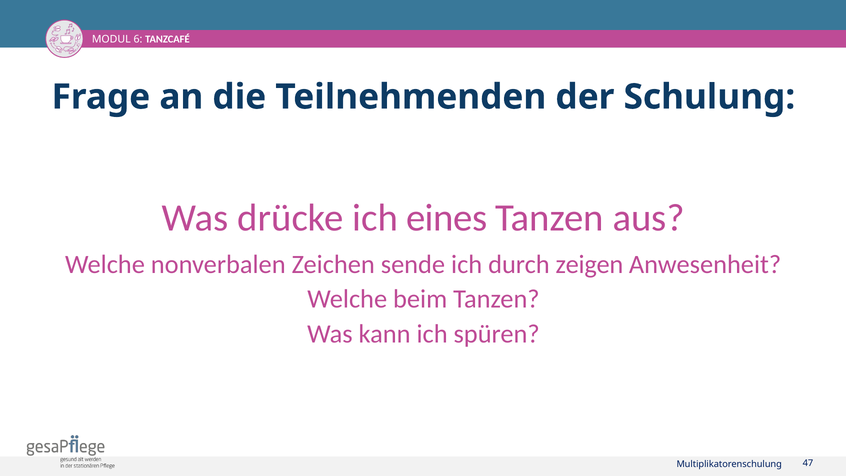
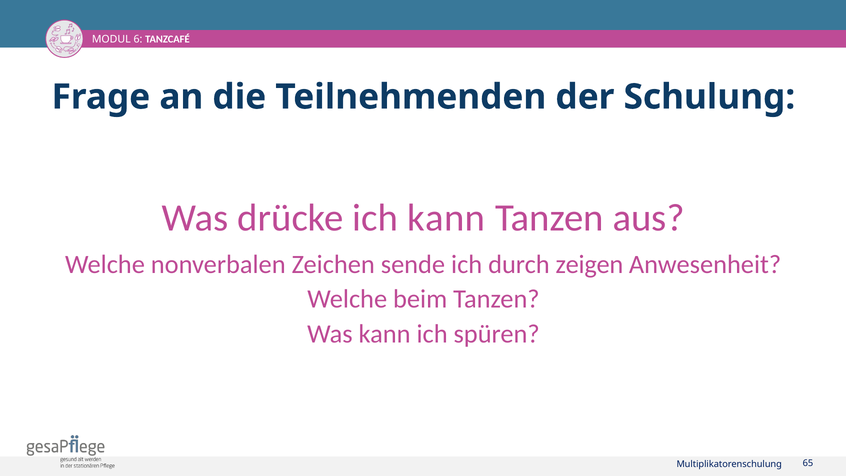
ich eines: eines -> kann
47: 47 -> 65
